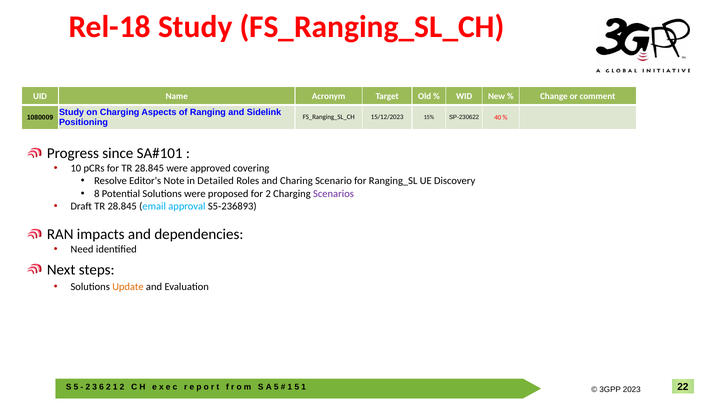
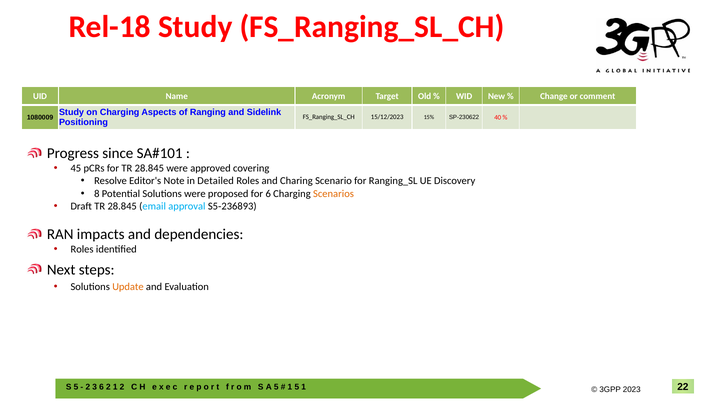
10: 10 -> 45
for 2: 2 -> 6
Scenarios colour: purple -> orange
Need at (82, 249): Need -> Roles
